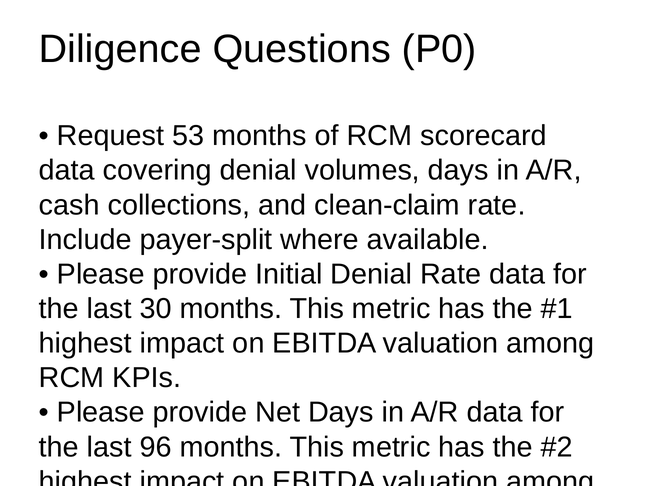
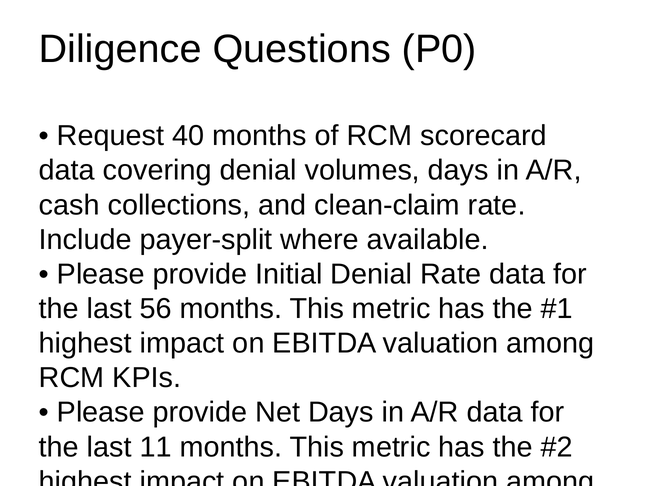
53: 53 -> 40
30: 30 -> 56
96: 96 -> 11
